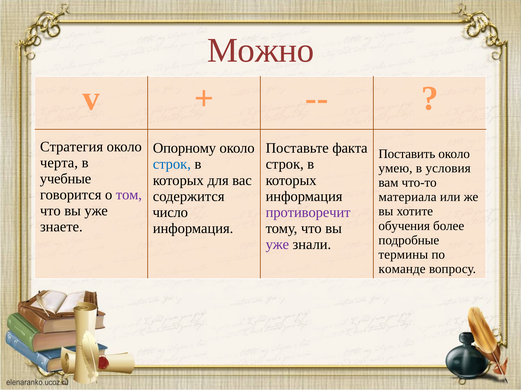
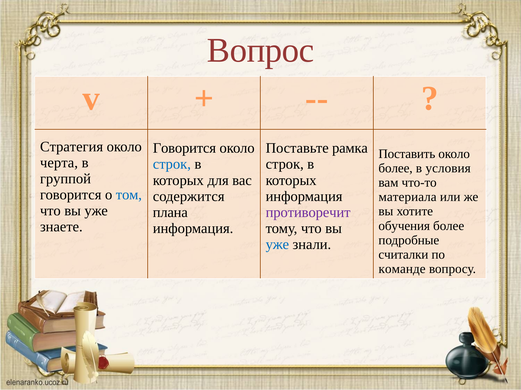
Можно: Можно -> Вопрос
Опорному at (184, 148): Опорному -> Говорится
факта: факта -> рамка
умею at (395, 168): умею -> более
учебные: учебные -> группой
том colour: purple -> blue
число: число -> плана
уже at (277, 245) colour: purple -> blue
термины: термины -> считалки
